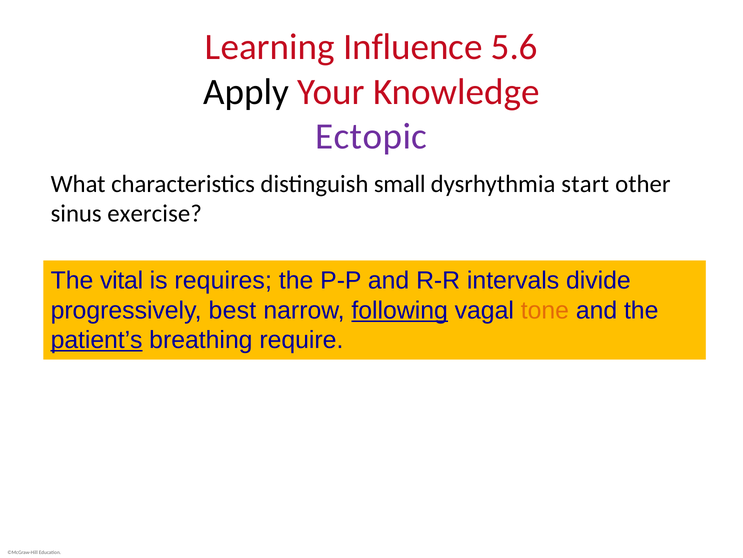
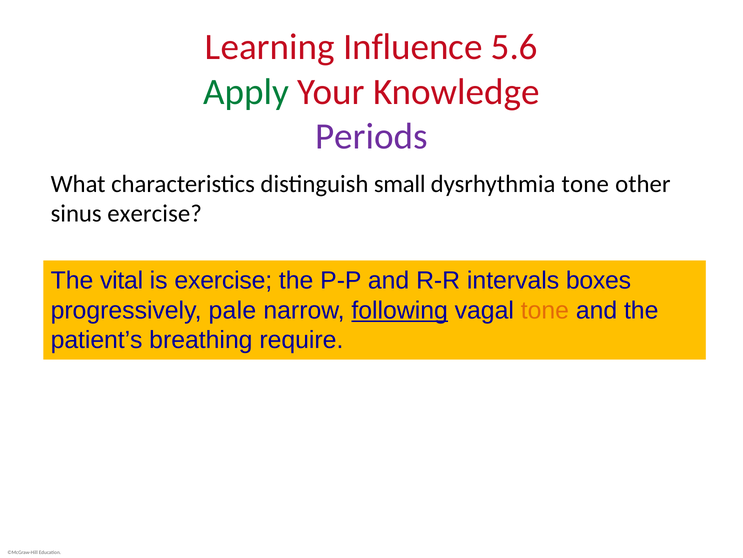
Apply colour: black -> green
Ectopic: Ectopic -> Periods
dysrhythmia start: start -> tone
is requires: requires -> exercise
divide: divide -> boxes
best: best -> pale
patient’s underline: present -> none
